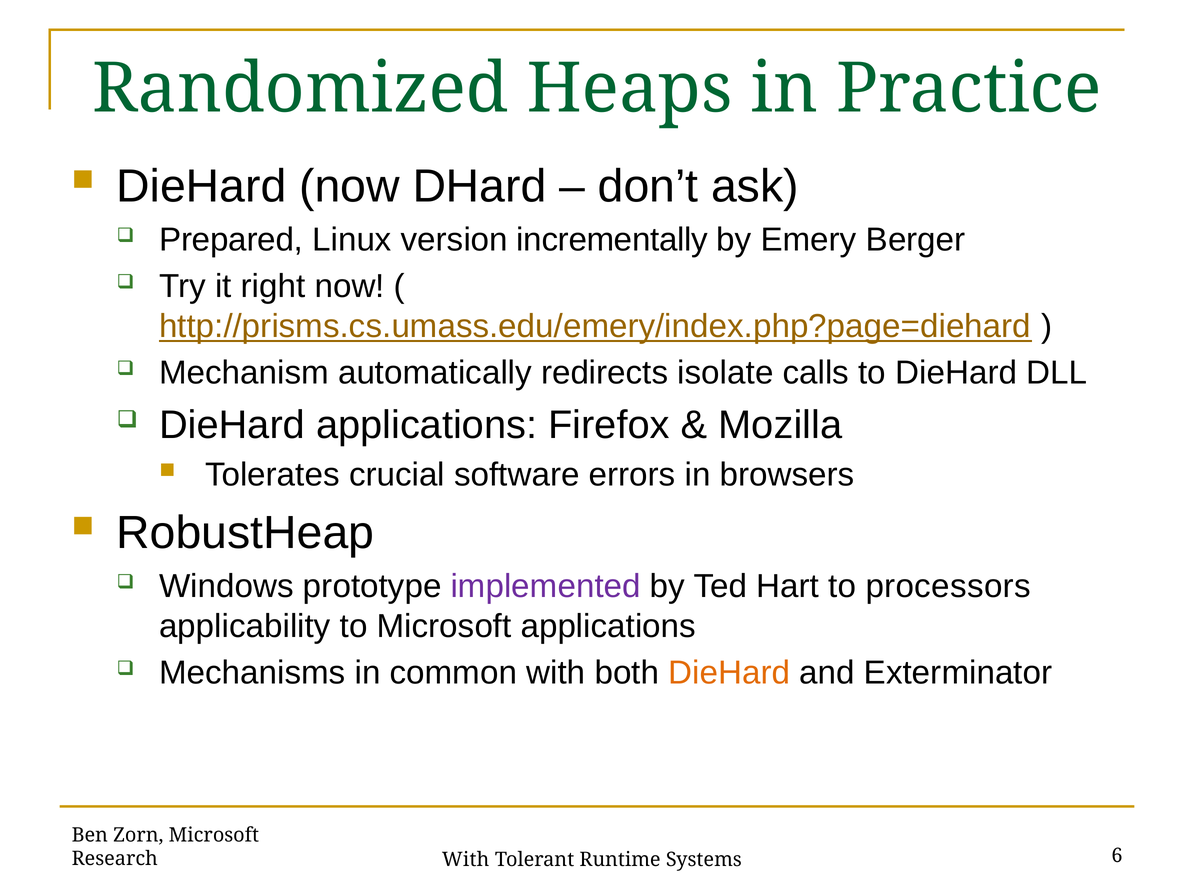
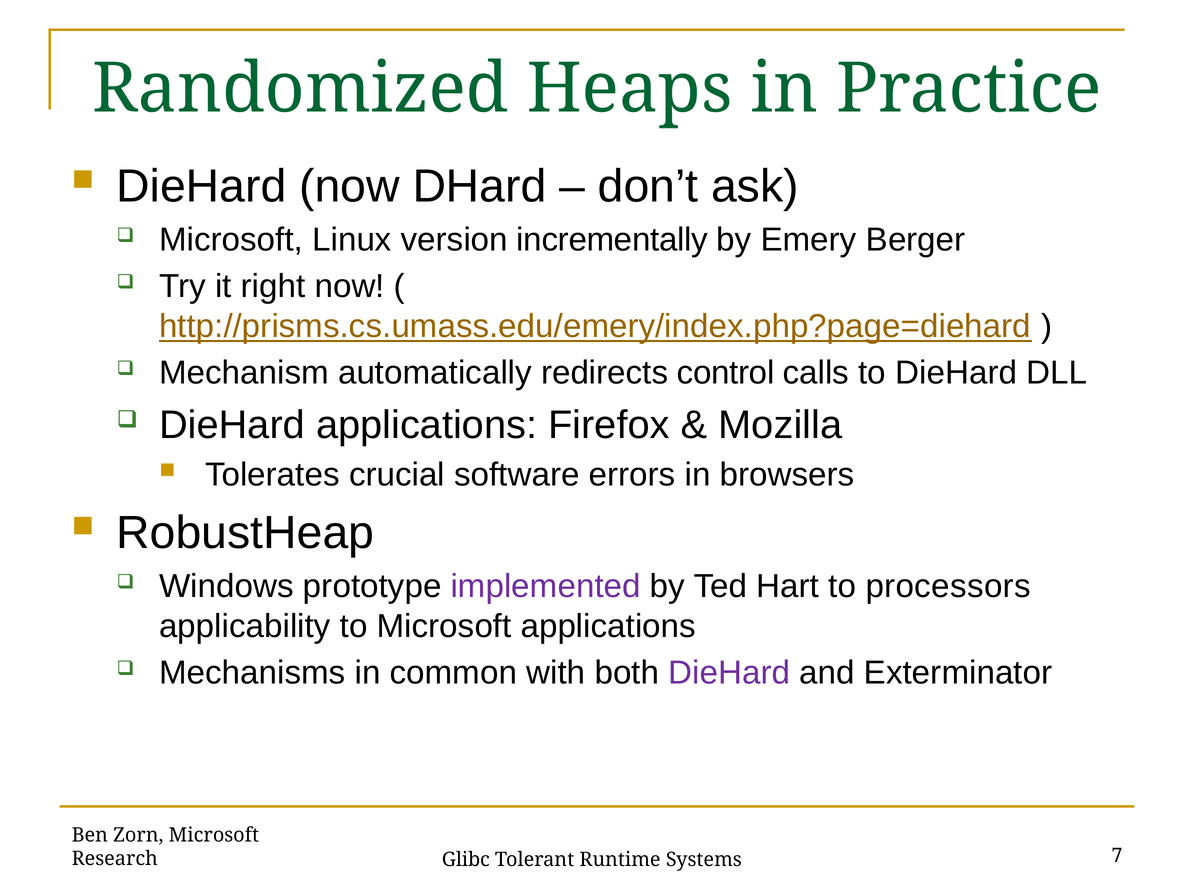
Prepared at (231, 240): Prepared -> Microsoft
isolate: isolate -> control
DieHard at (729, 672) colour: orange -> purple
Research With: With -> Glibc
6: 6 -> 7
